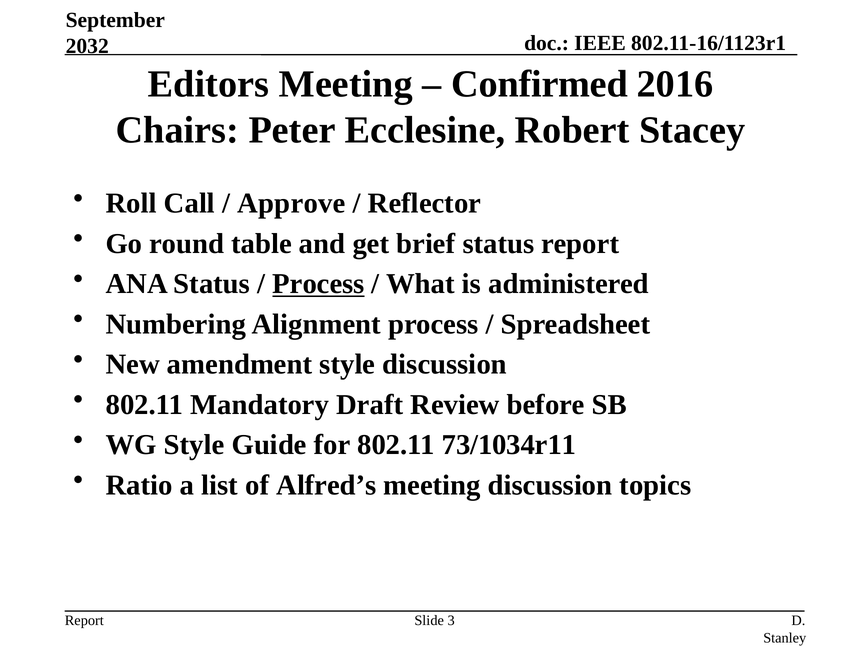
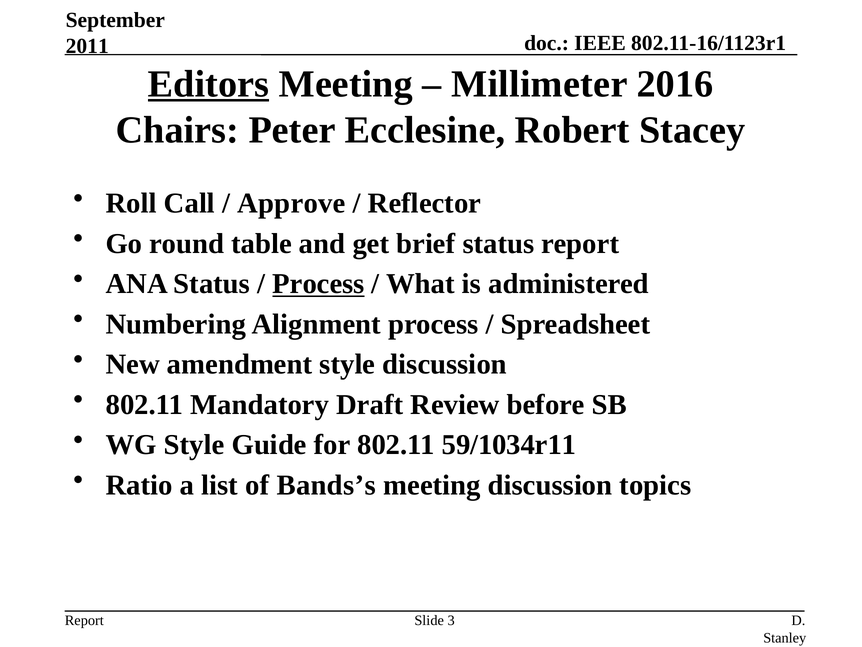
2032: 2032 -> 2011
Editors underline: none -> present
Confirmed: Confirmed -> Millimeter
73/1034r11: 73/1034r11 -> 59/1034r11
Alfred’s: Alfred’s -> Bands’s
